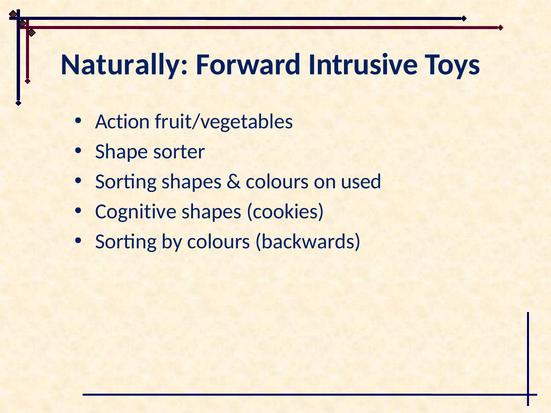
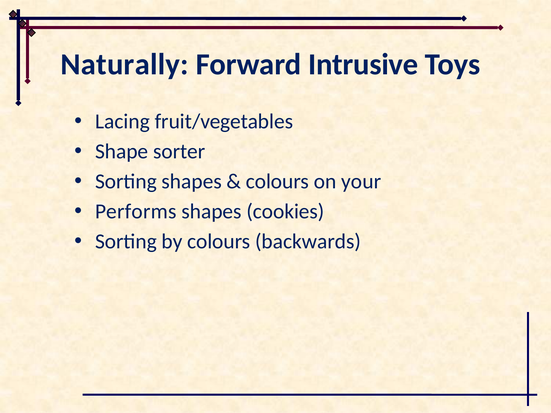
Action: Action -> Lacing
used: used -> your
Cognitive: Cognitive -> Performs
